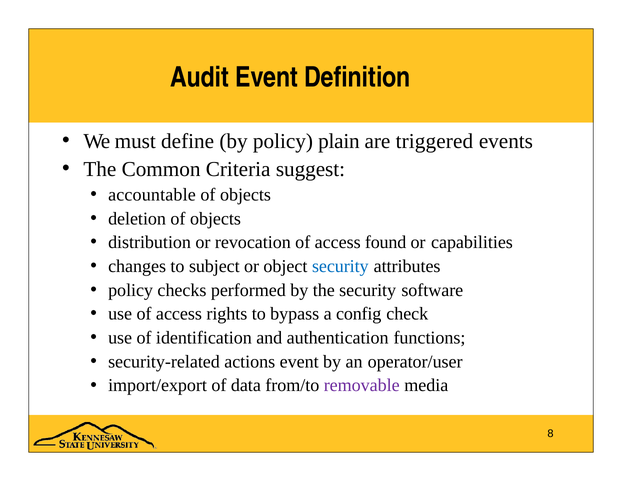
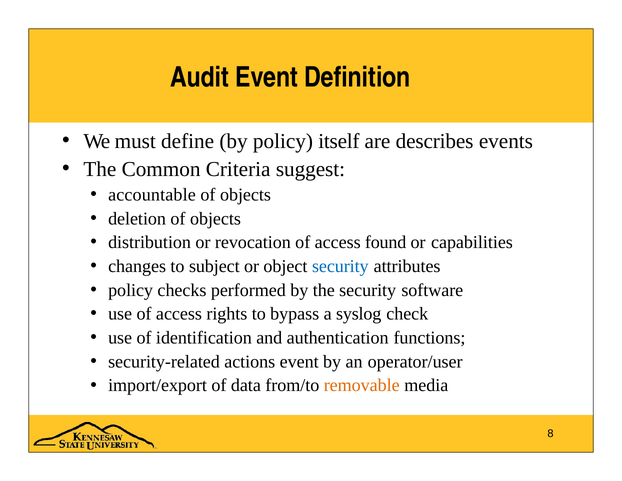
plain: plain -> itself
triggered: triggered -> describes
config: config -> syslog
removable colour: purple -> orange
